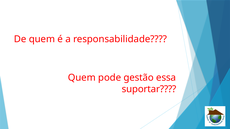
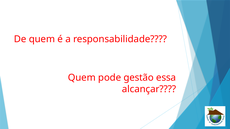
suportar: suportar -> alcançar
